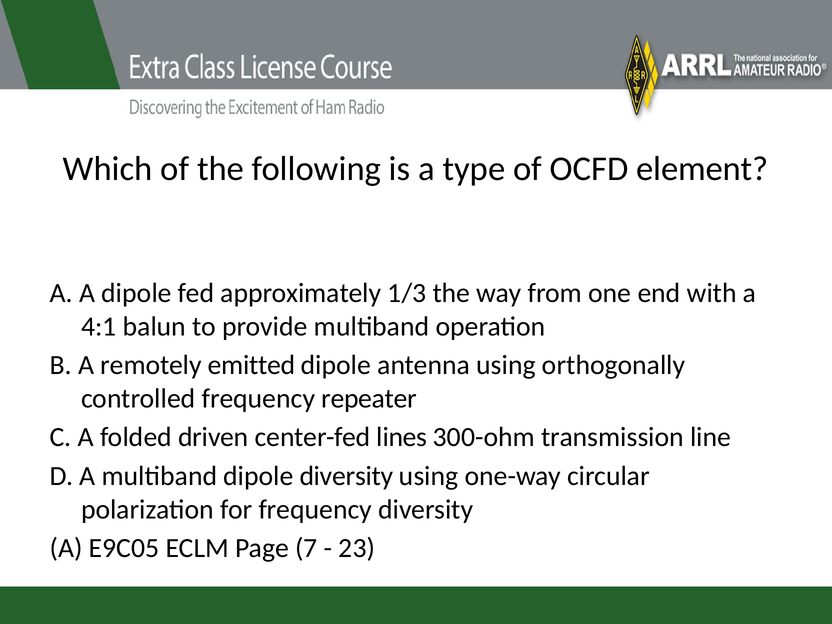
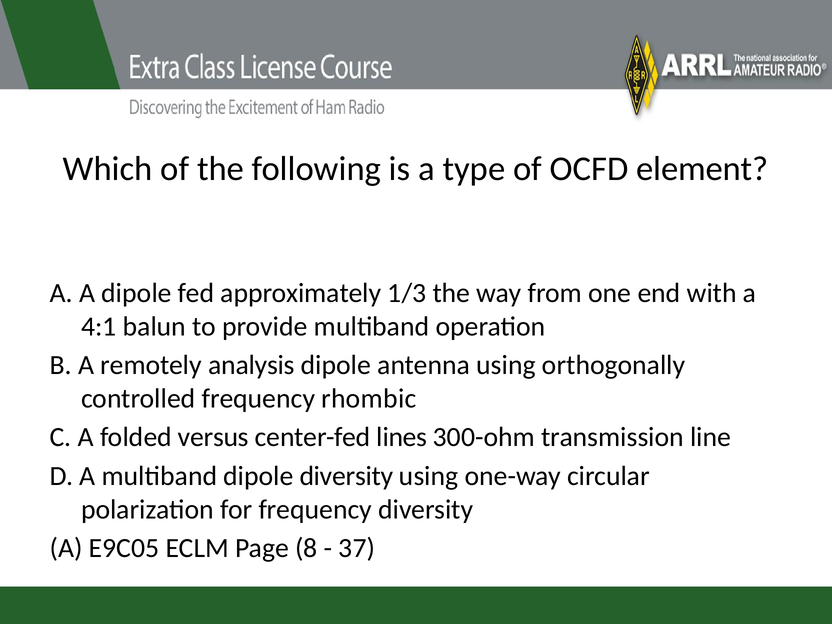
emitted: emitted -> analysis
repeater: repeater -> rhombic
driven: driven -> versus
7: 7 -> 8
23: 23 -> 37
